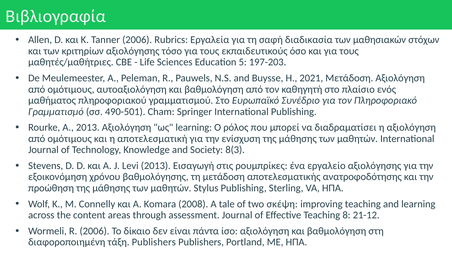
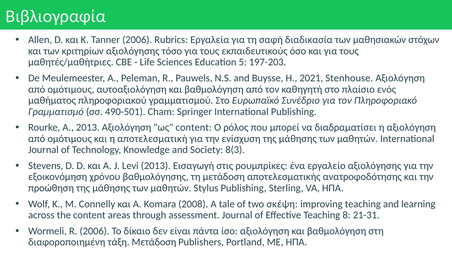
2021 Μετάδοση: Μετάδοση -> Stenhouse
ως learning: learning -> content
21-12: 21-12 -> 21-31
τάξη Publishers: Publishers -> Μετάδοση
